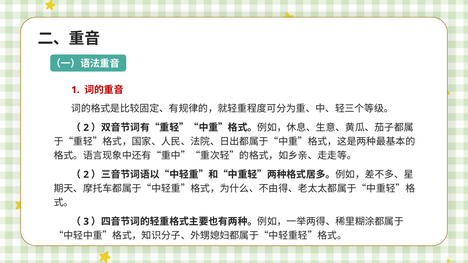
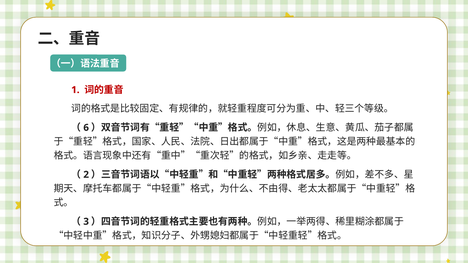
2 at (86, 128): 2 -> 6
